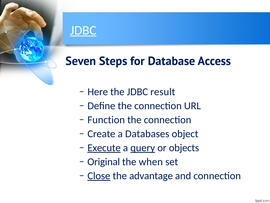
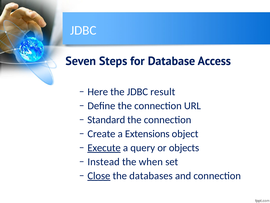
JDBC at (83, 30) underline: present -> none
Function: Function -> Standard
Databases: Databases -> Extensions
query underline: present -> none
Original: Original -> Instead
advantage: advantage -> databases
